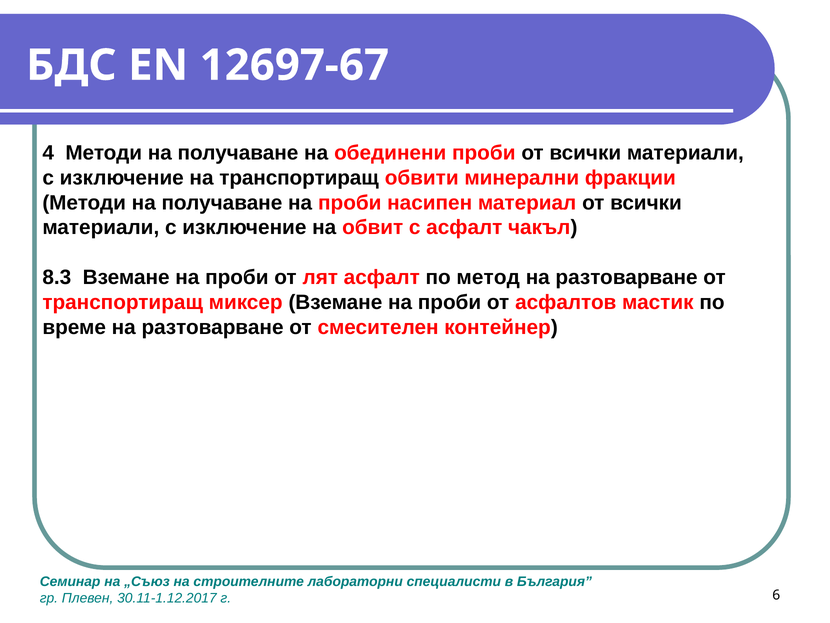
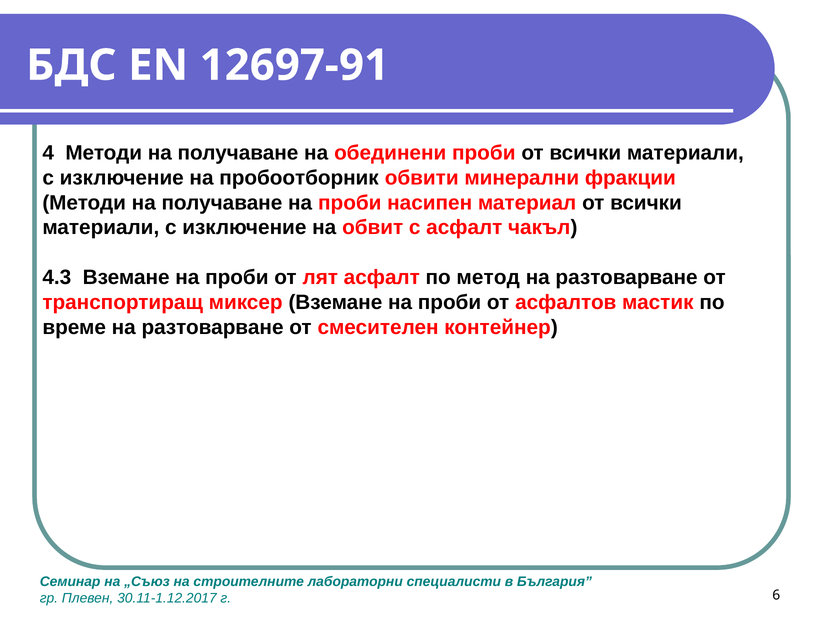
12697-67: 12697-67 -> 12697-91
на транспортиращ: транспортиращ -> пробоотборник
8.3: 8.3 -> 4.3
